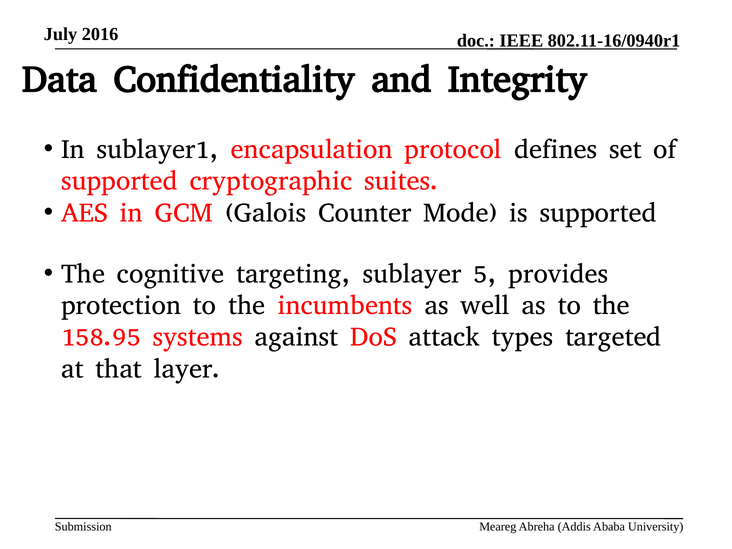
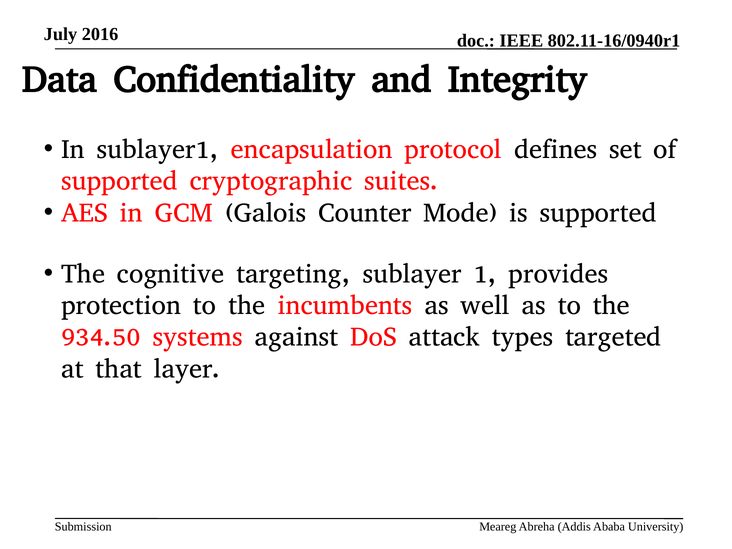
5: 5 -> 1
158.95: 158.95 -> 934.50
